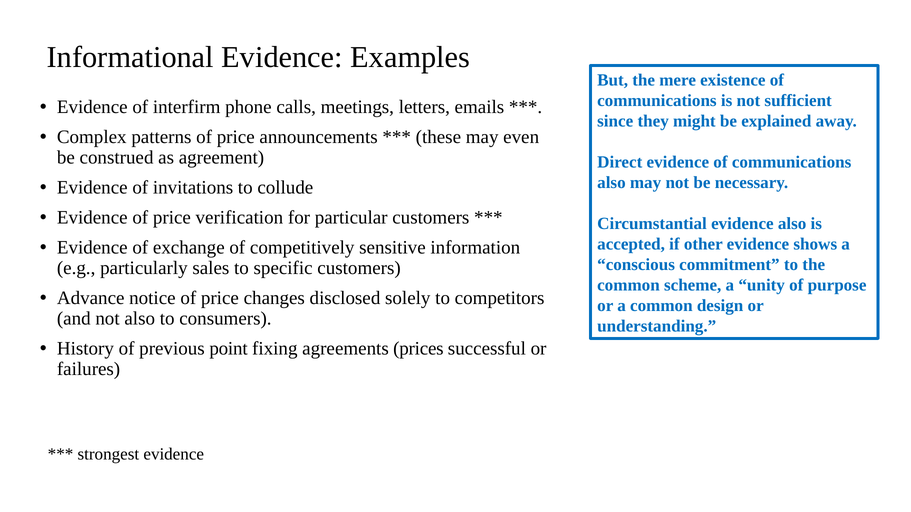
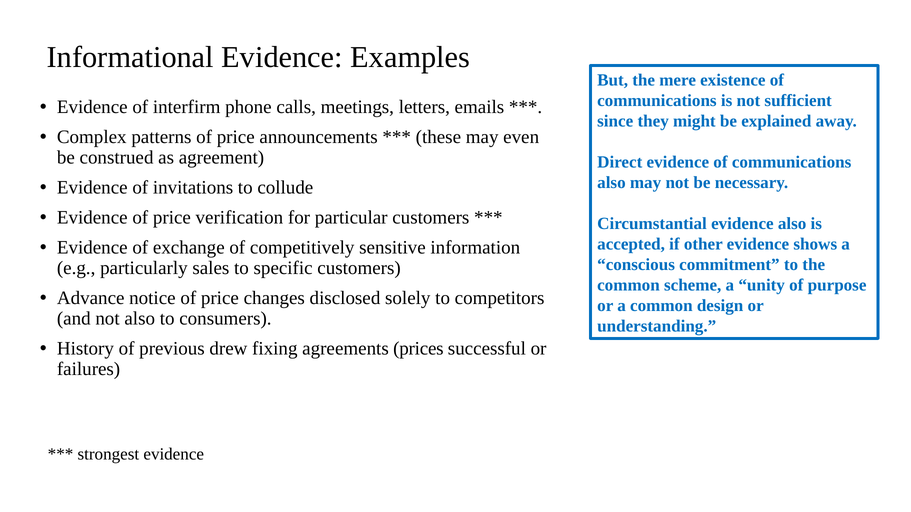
point: point -> drew
